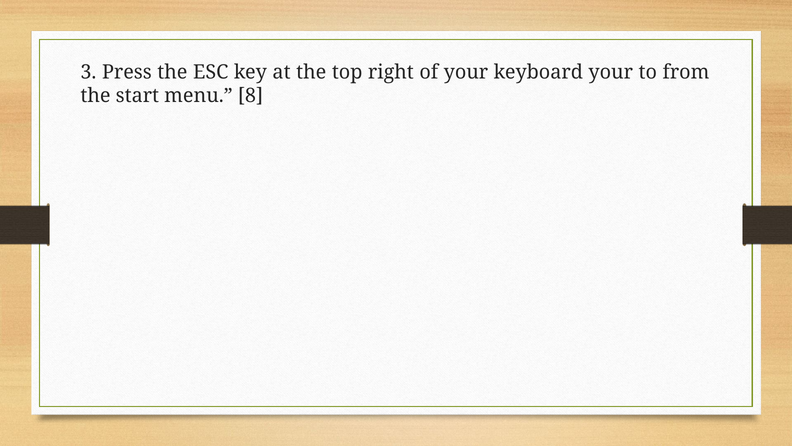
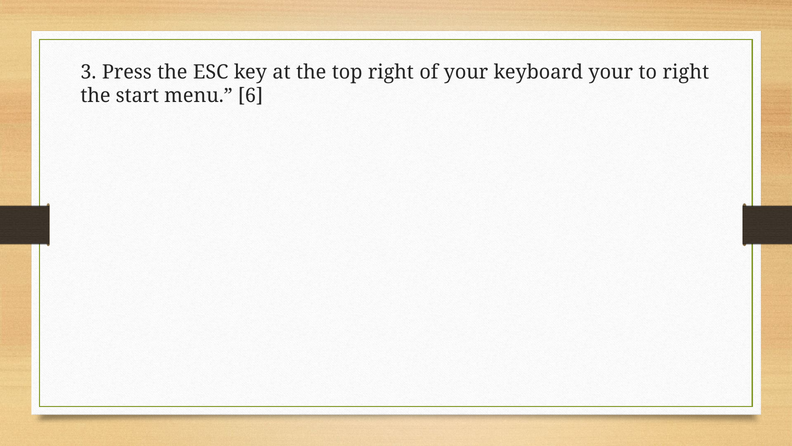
to from: from -> right
8: 8 -> 6
